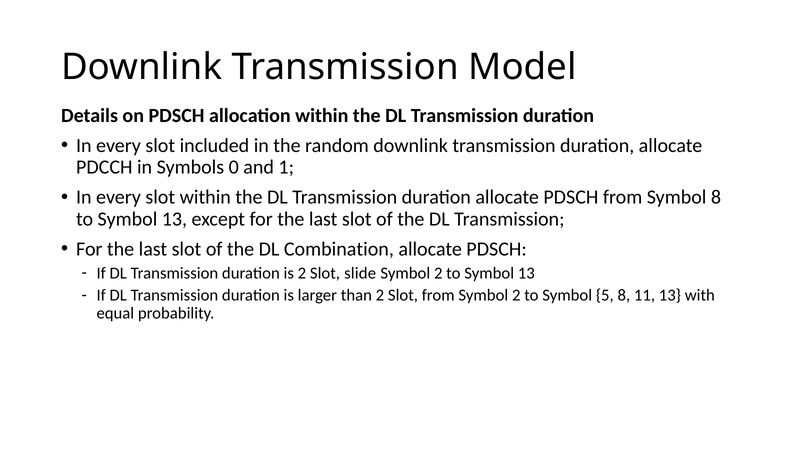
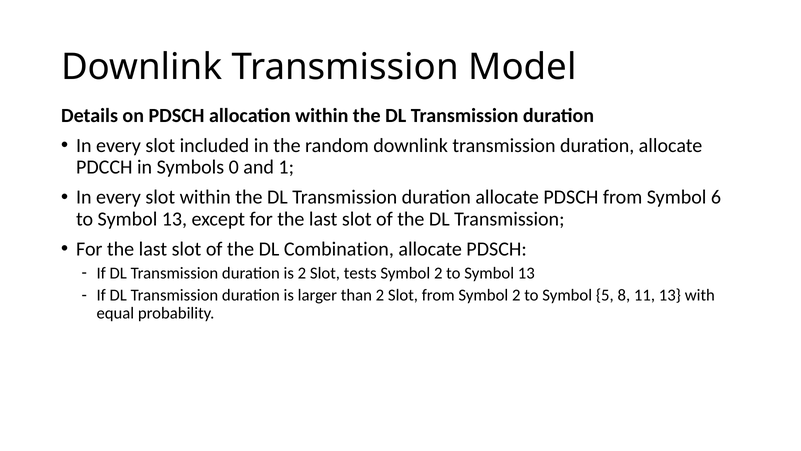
Symbol 8: 8 -> 6
slide: slide -> tests
